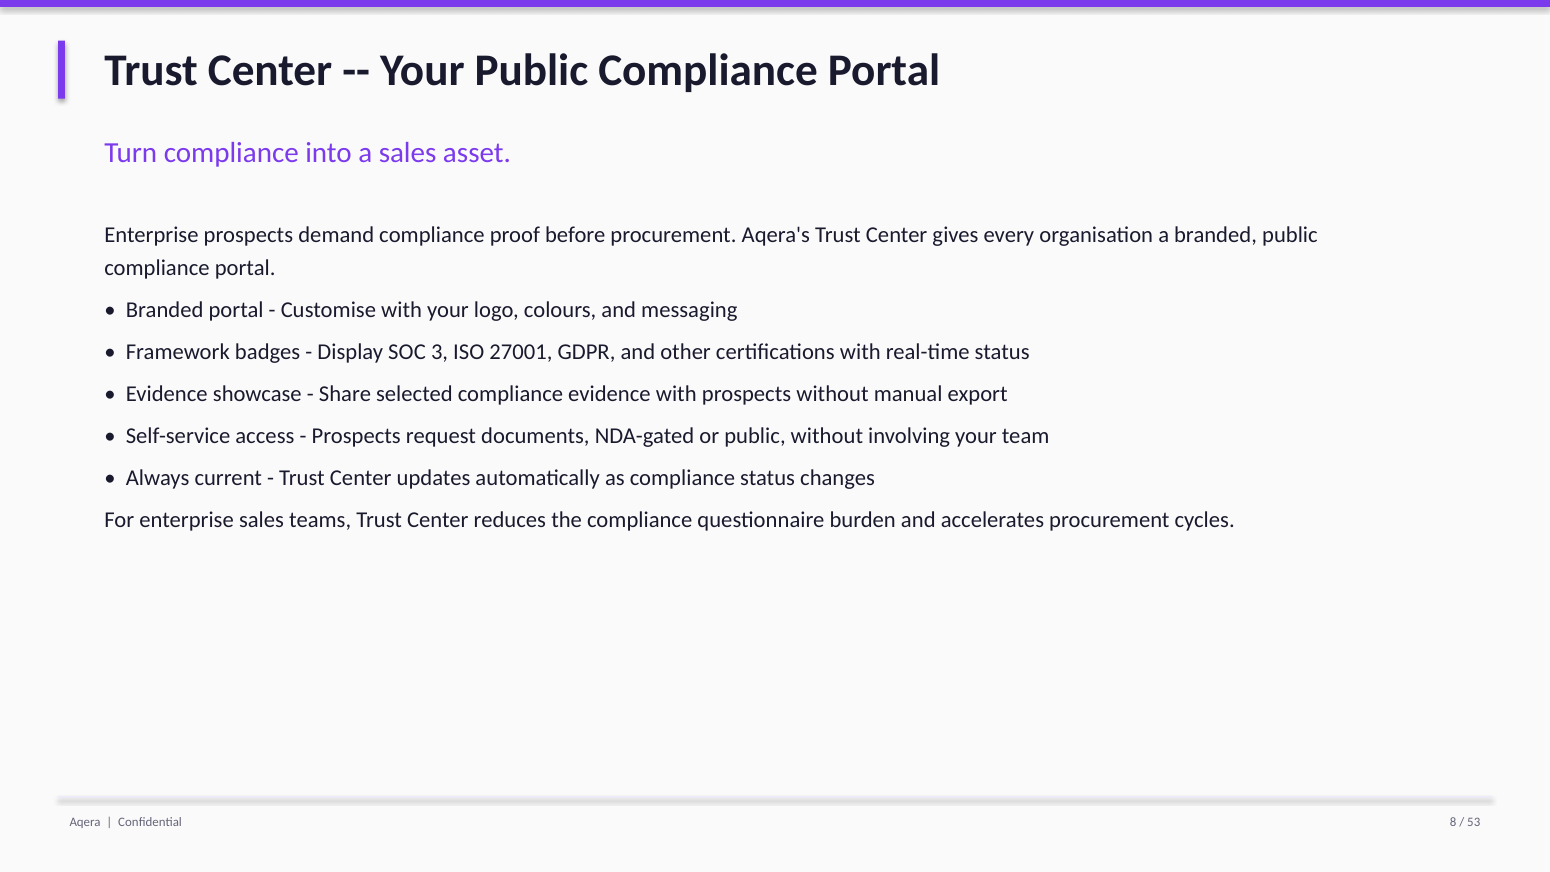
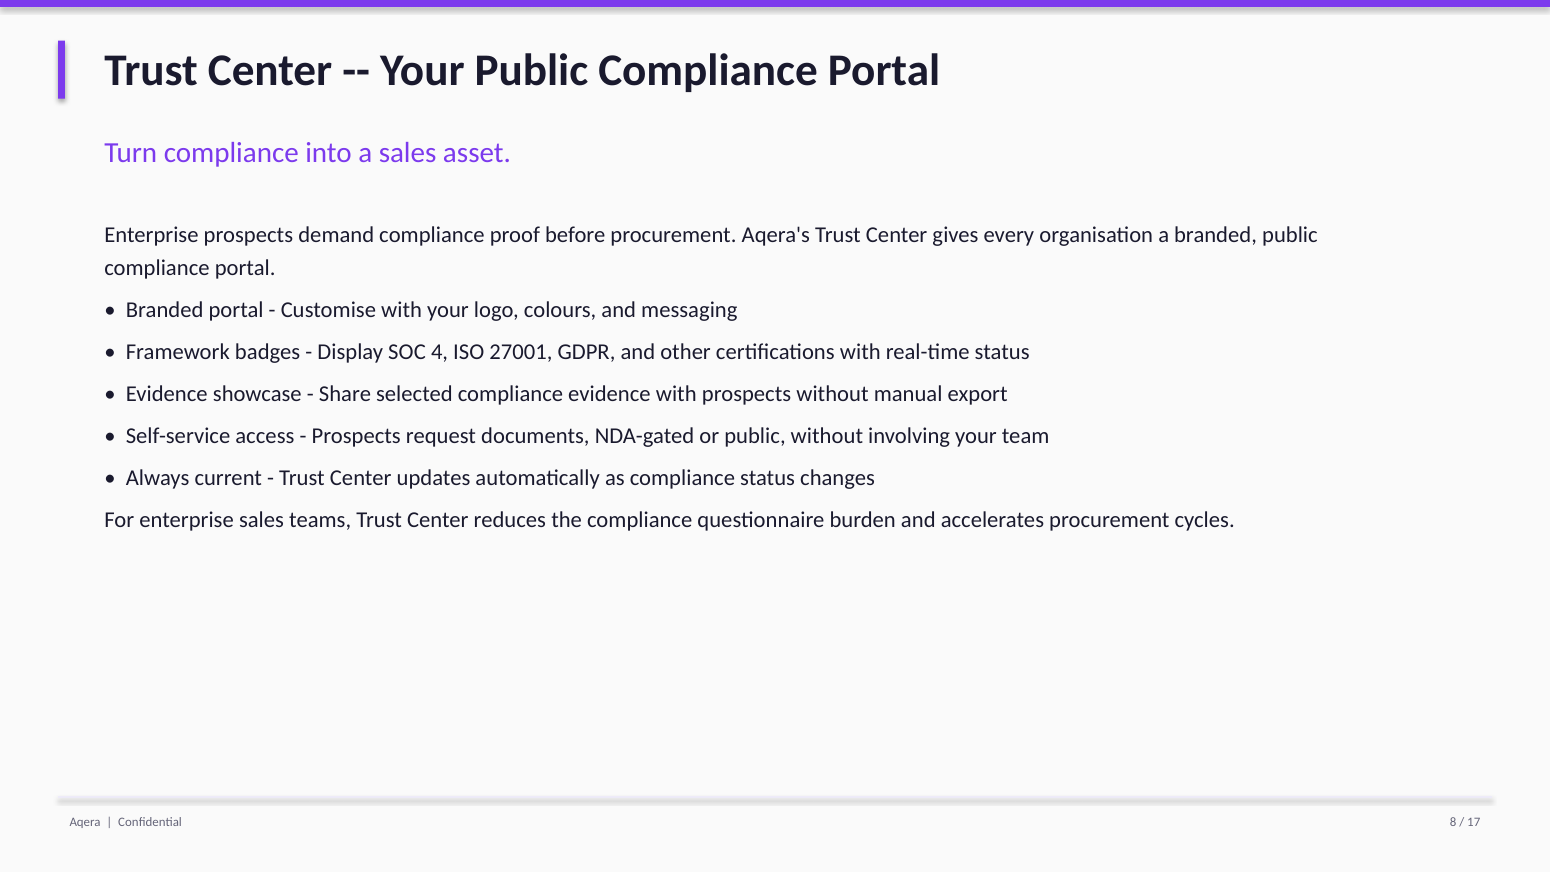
3: 3 -> 4
53: 53 -> 17
